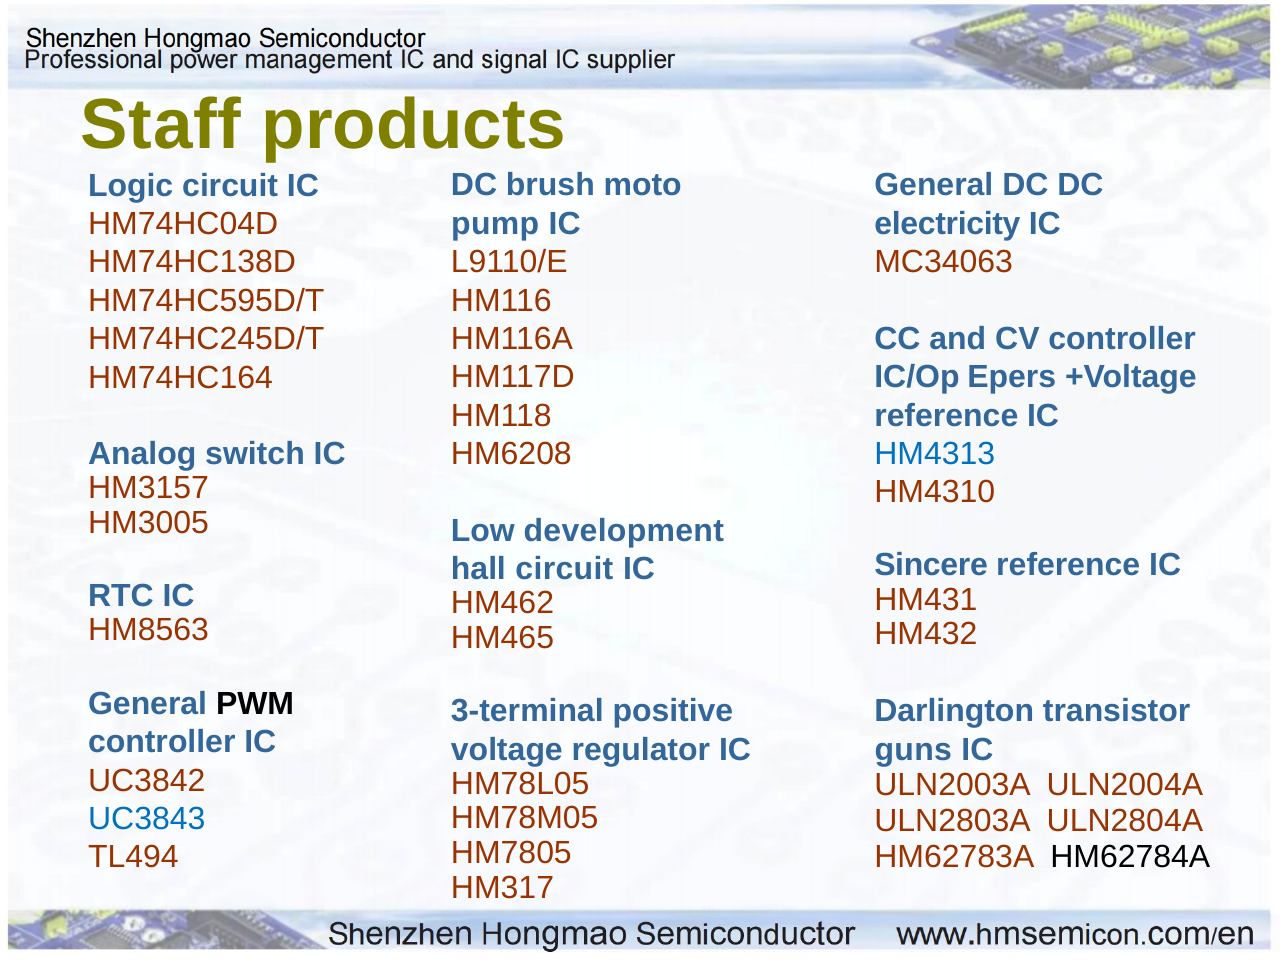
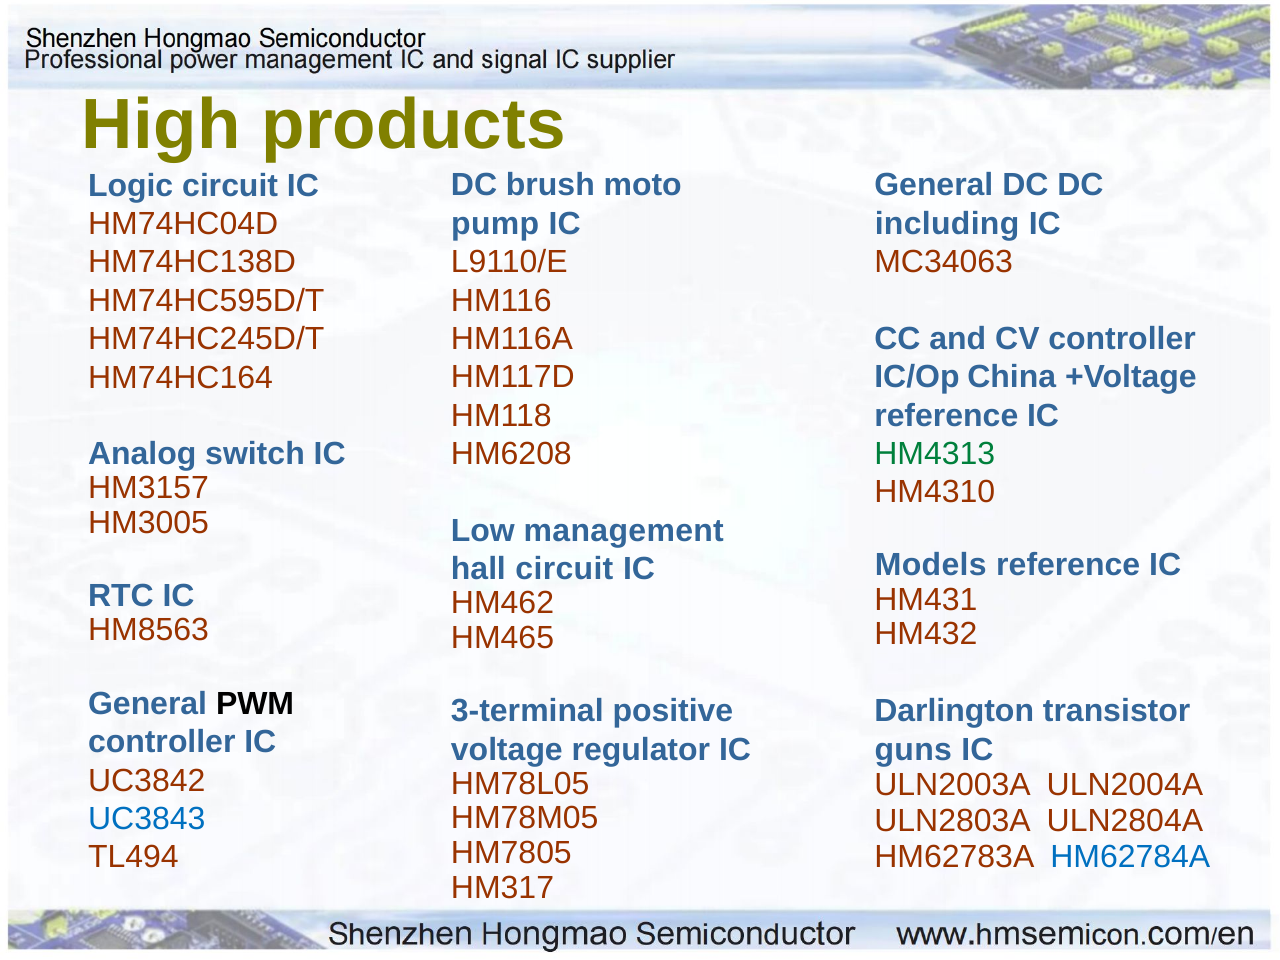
Staff: Staff -> High
electricity: electricity -> including
Epers: Epers -> China
HM4313 colour: blue -> green
development: development -> management
Sincere: Sincere -> Models
HM62784A colour: black -> blue
